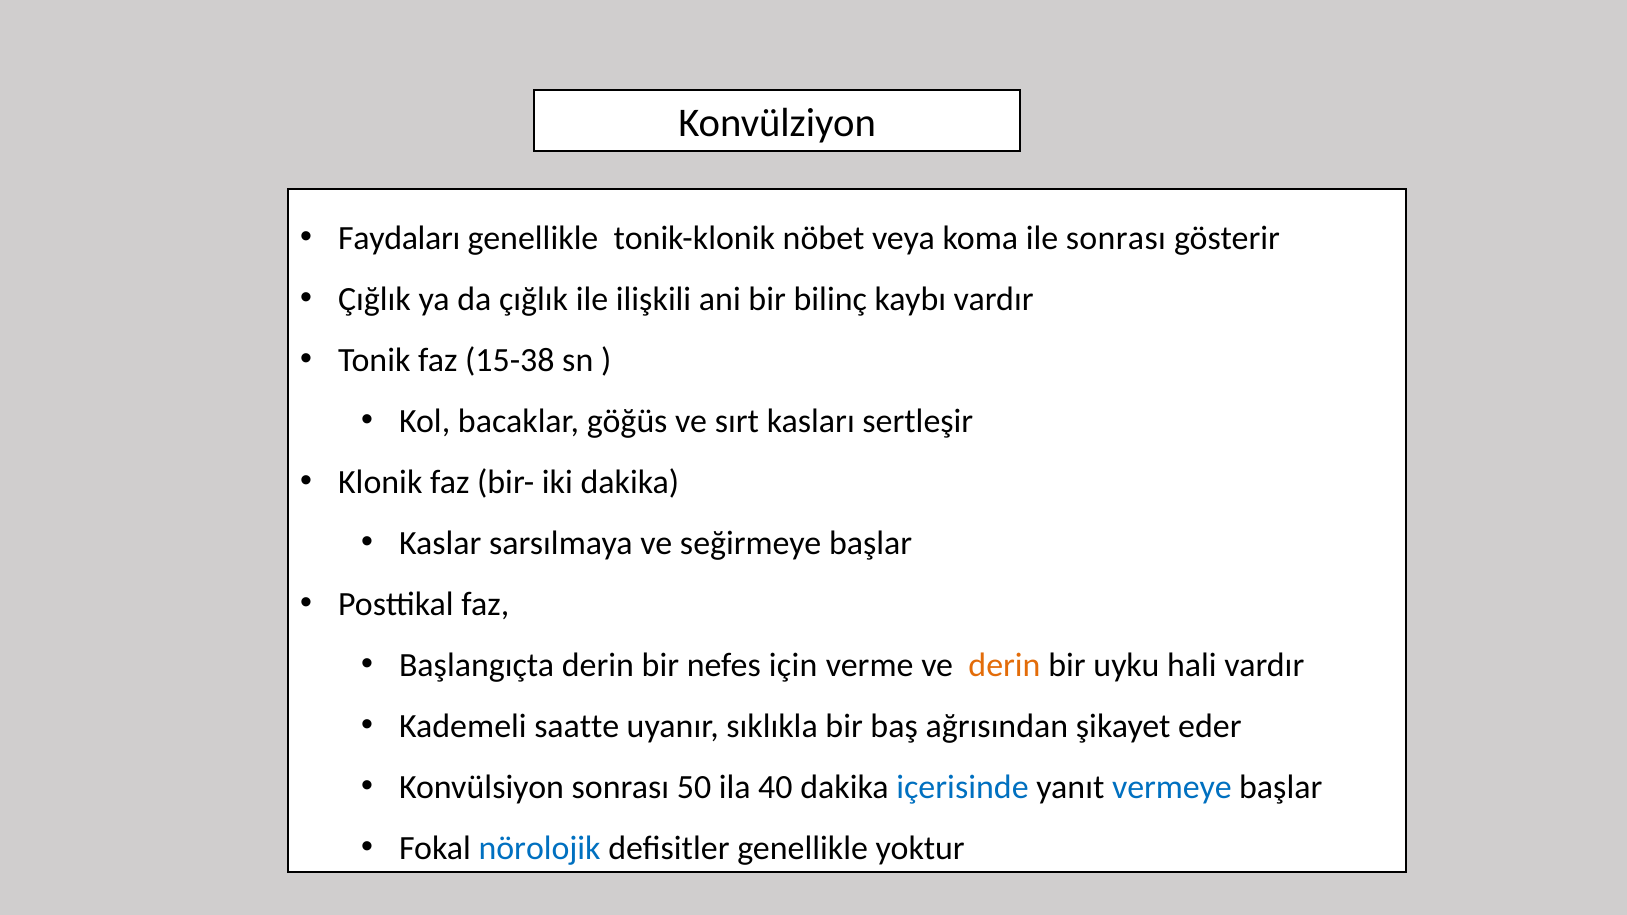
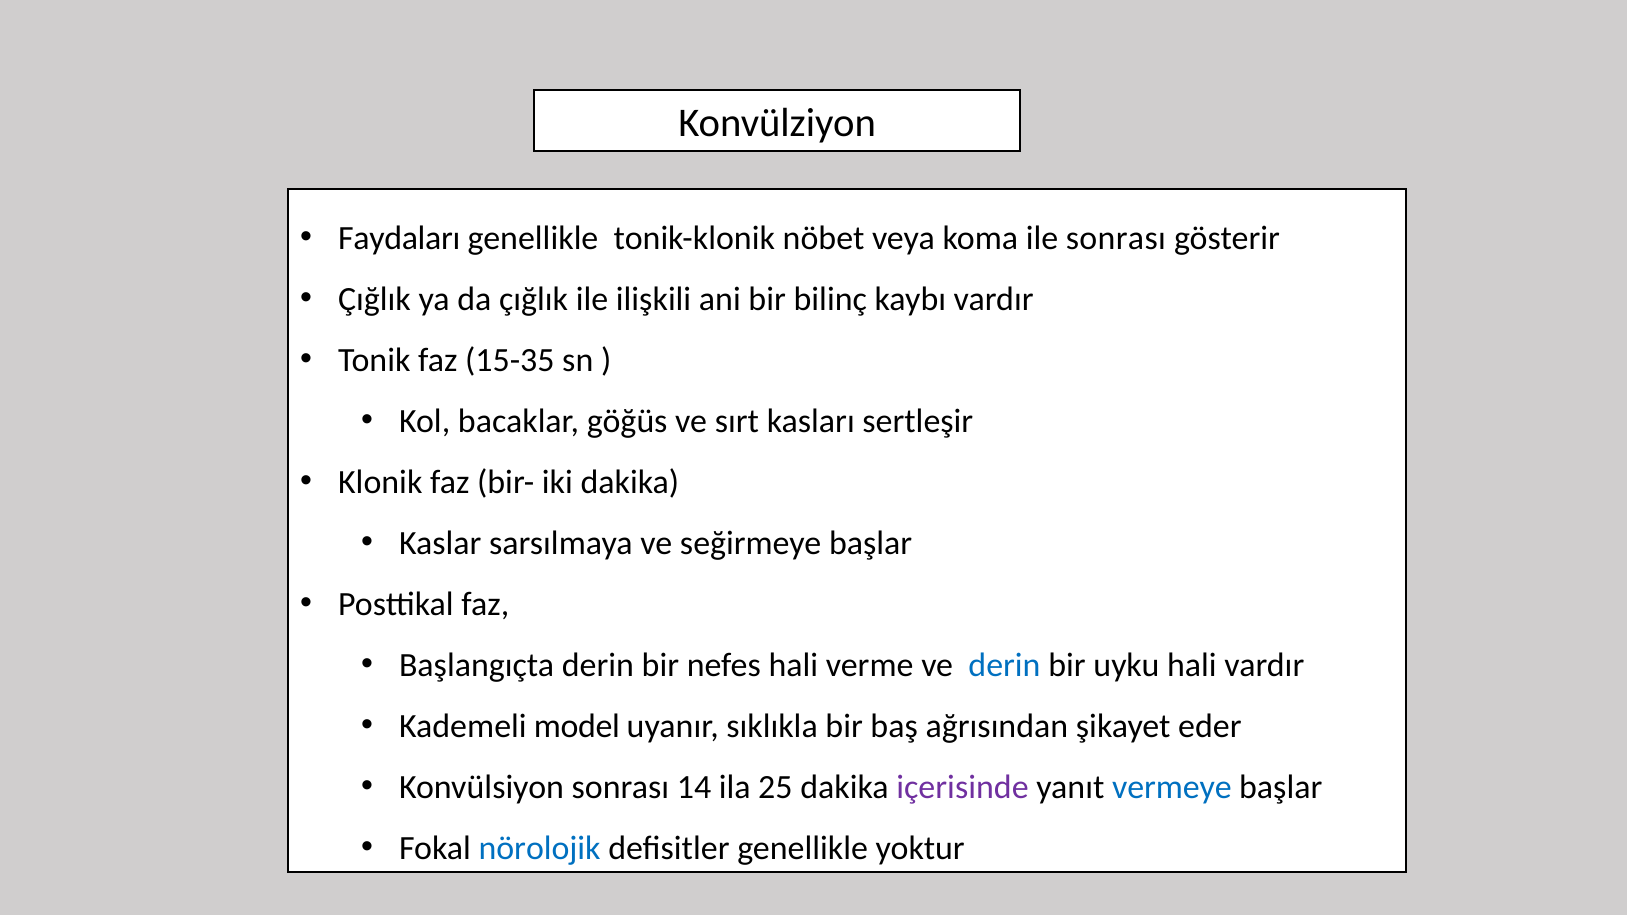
15-38: 15-38 -> 15-35
nefes için: için -> hali
derin at (1004, 665) colour: orange -> blue
saatte: saatte -> model
50: 50 -> 14
40: 40 -> 25
içerisinde colour: blue -> purple
